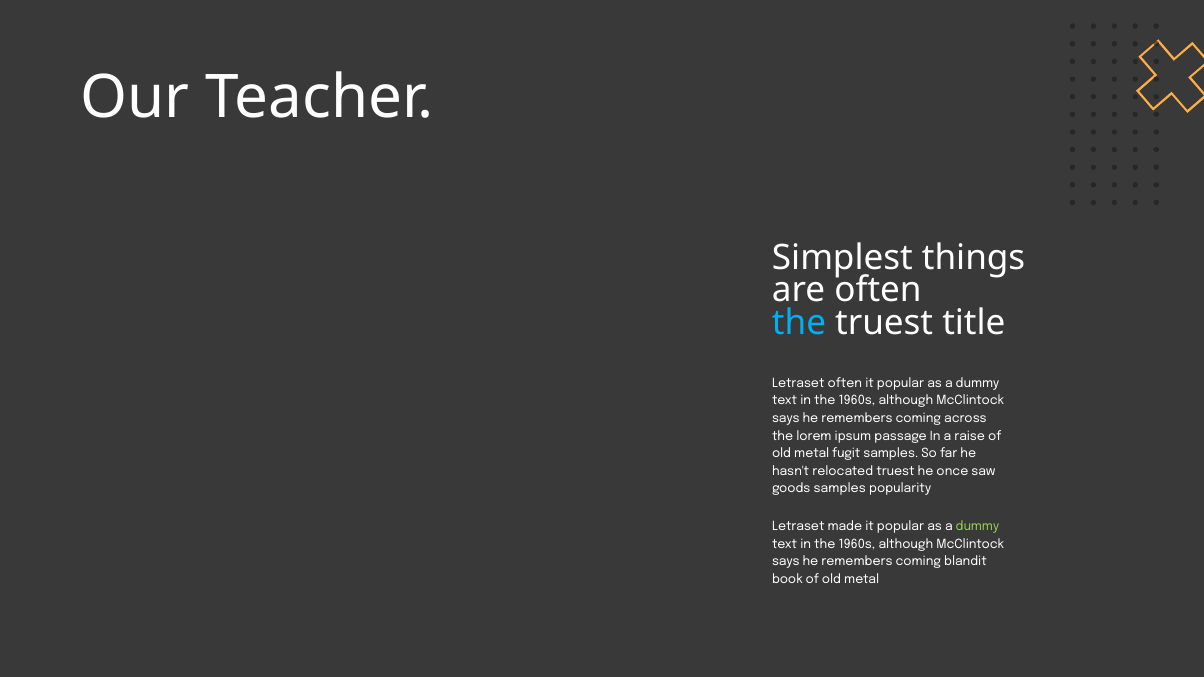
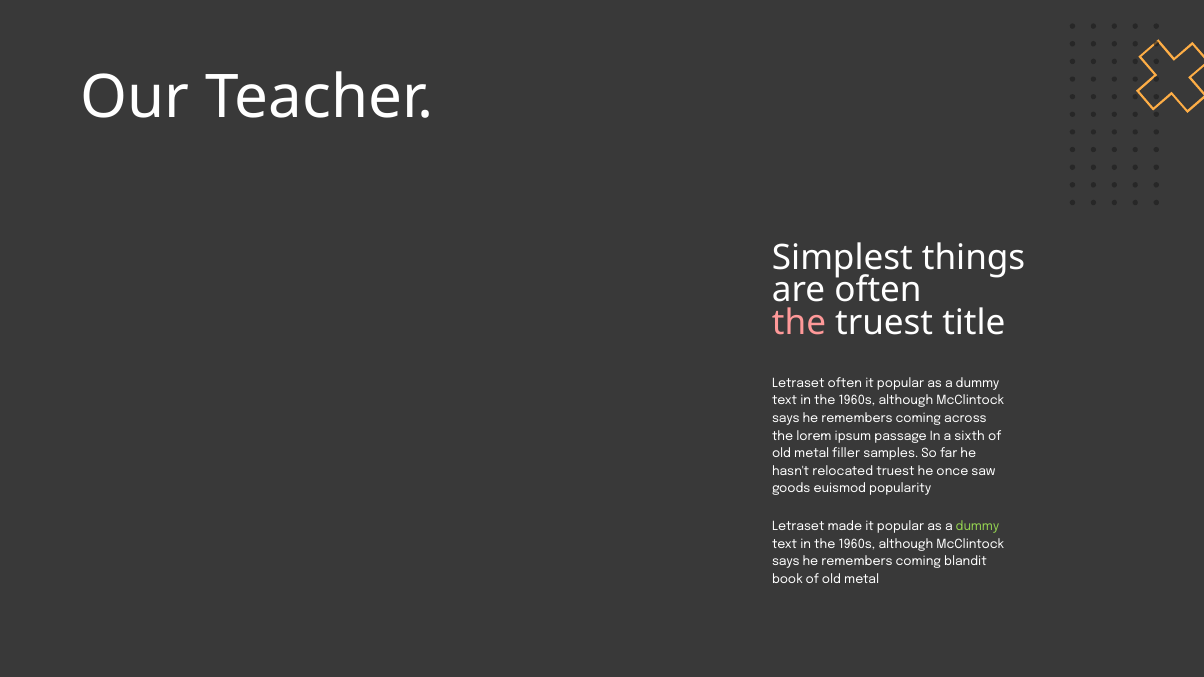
the at (799, 323) colour: light blue -> pink
raise: raise -> sixth
fugit: fugit -> filler
goods samples: samples -> euismod
